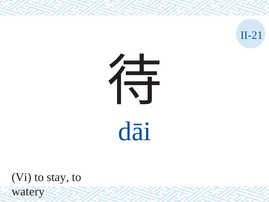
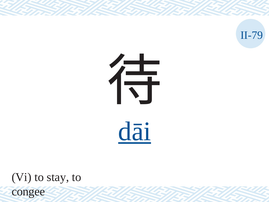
II-21: II-21 -> II-79
dāi underline: none -> present
watery: watery -> congee
